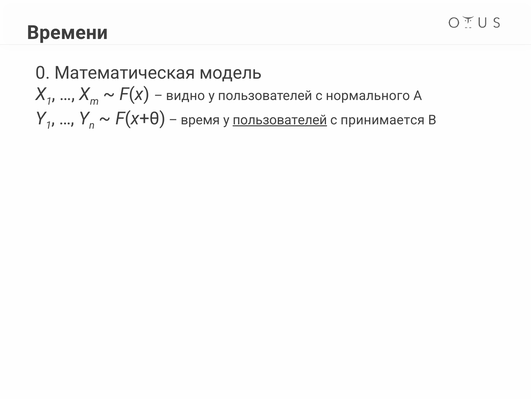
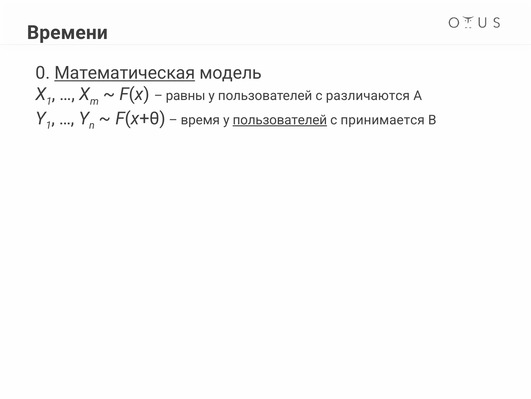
Математическая underline: none -> present
видно: видно -> равны
нормального: нормального -> различаются
